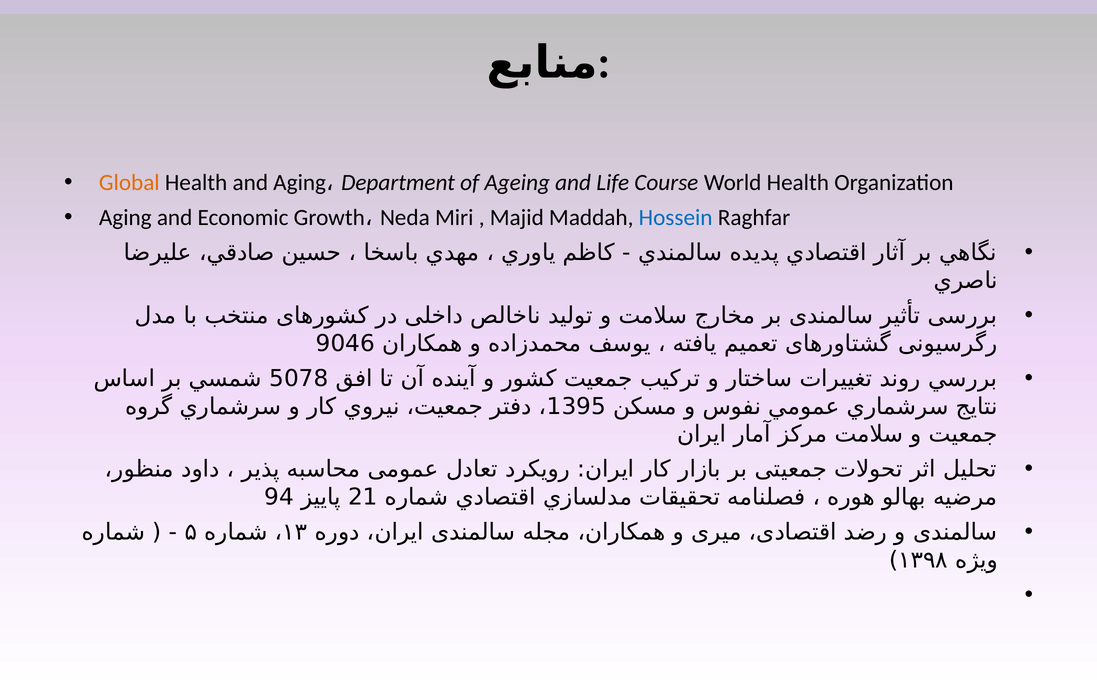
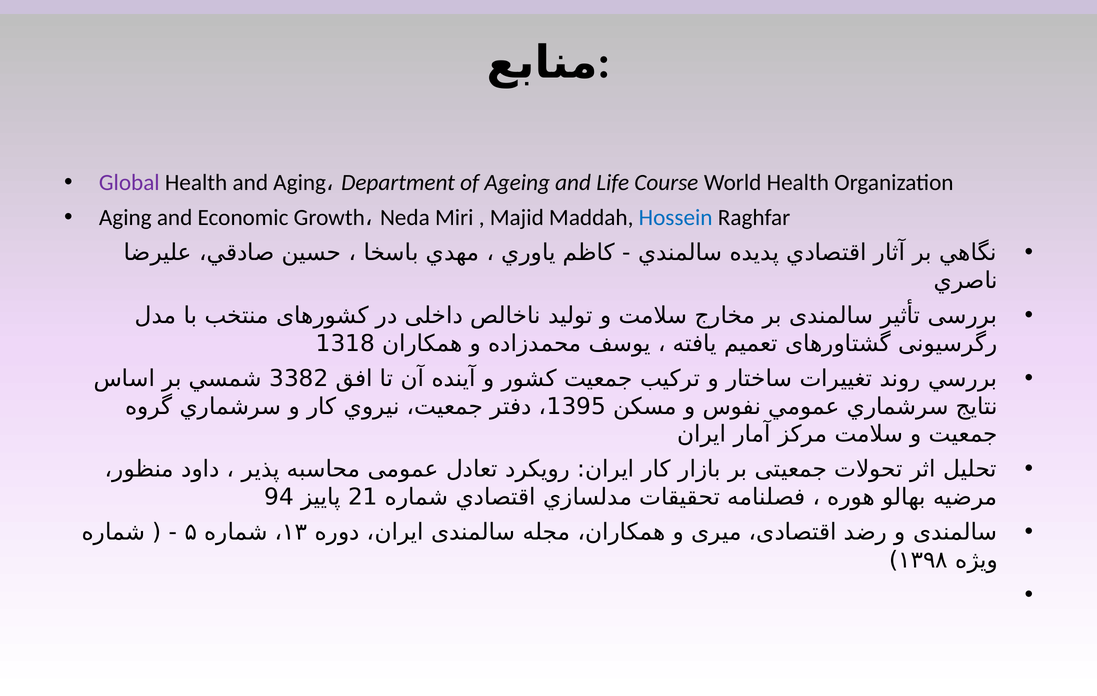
Global colour: orange -> purple
9046: 9046 -> 1318
5078: 5078 -> 3382
